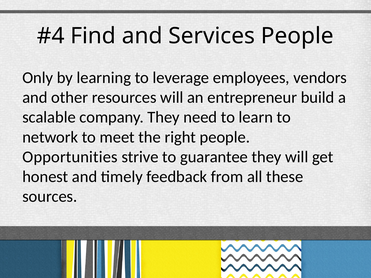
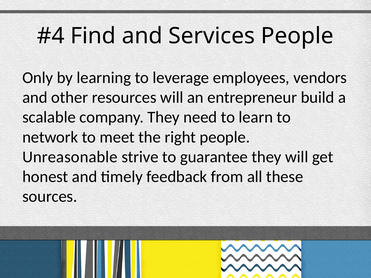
Opportunities: Opportunities -> Unreasonable
